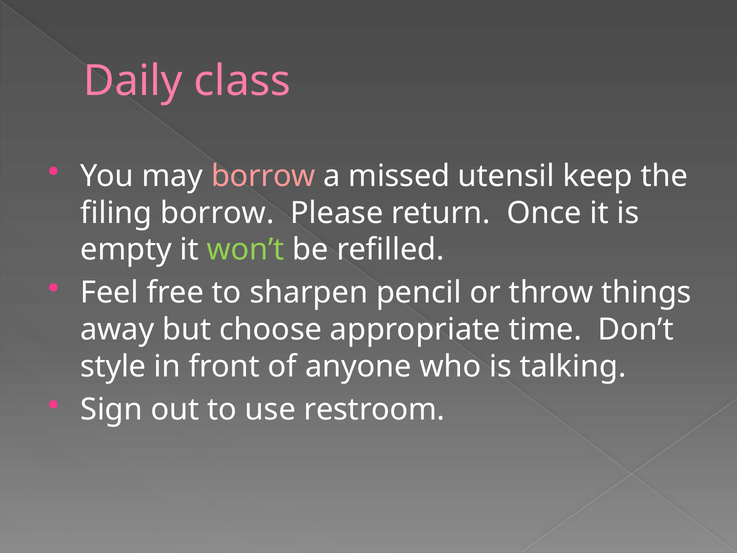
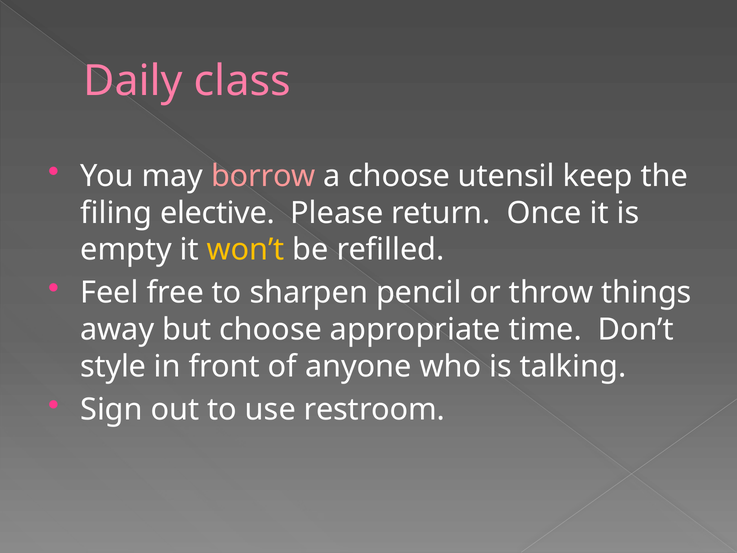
a missed: missed -> choose
filing borrow: borrow -> elective
won’t colour: light green -> yellow
